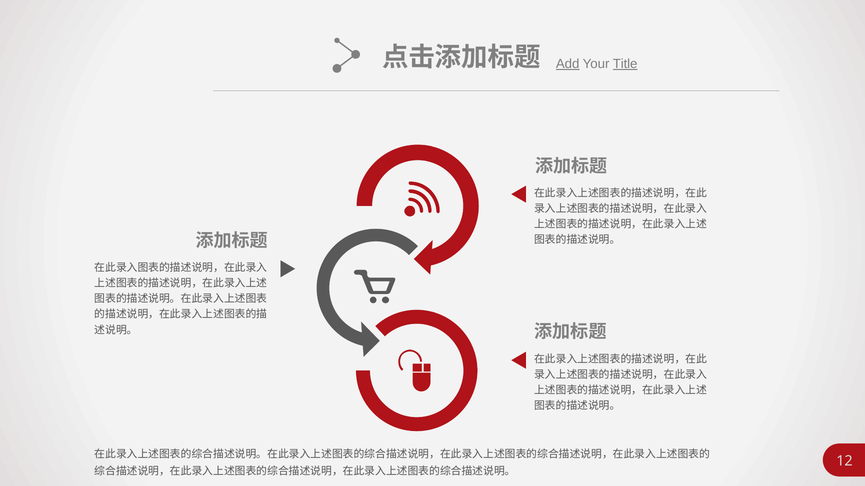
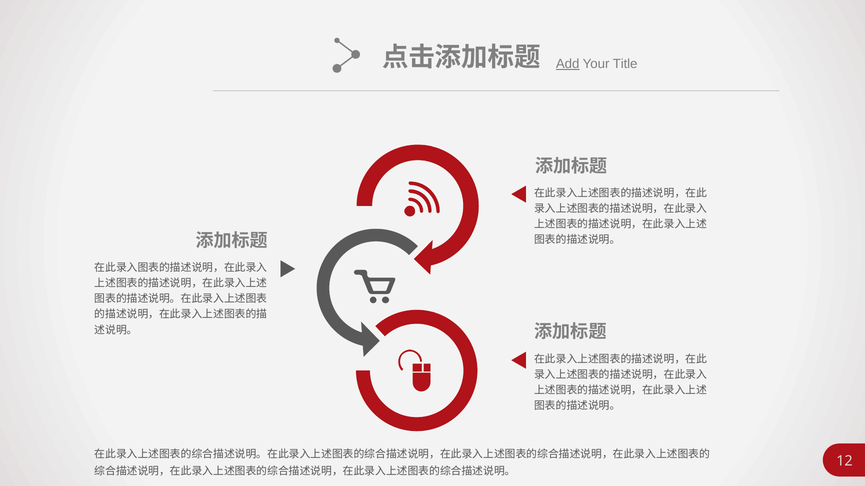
Title underline: present -> none
